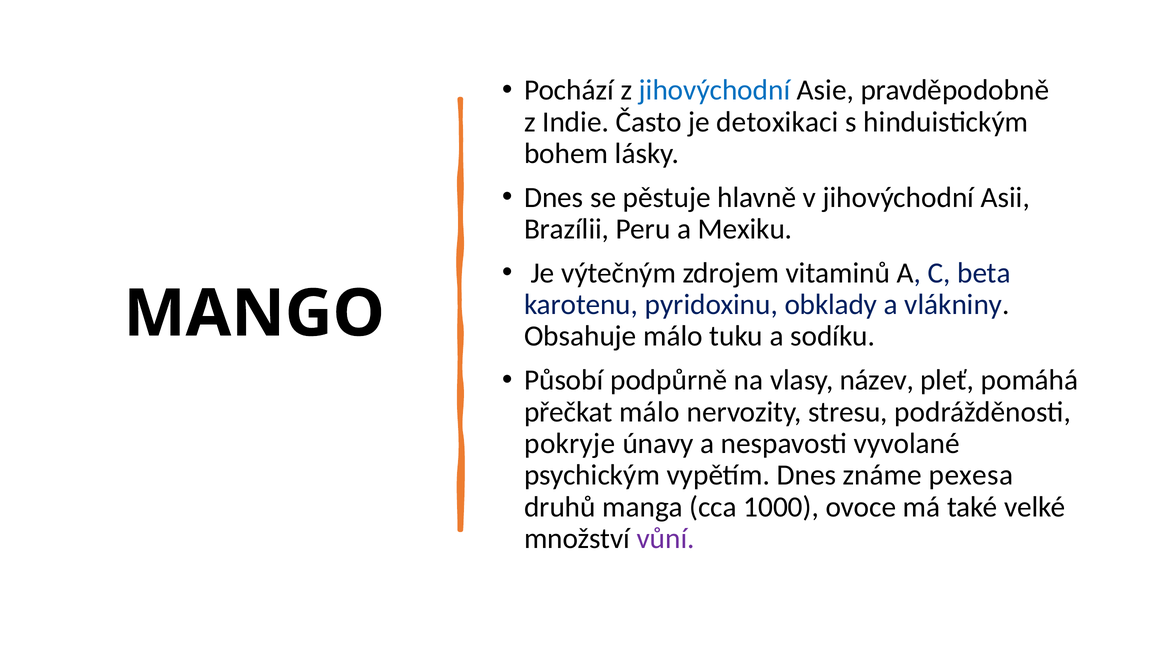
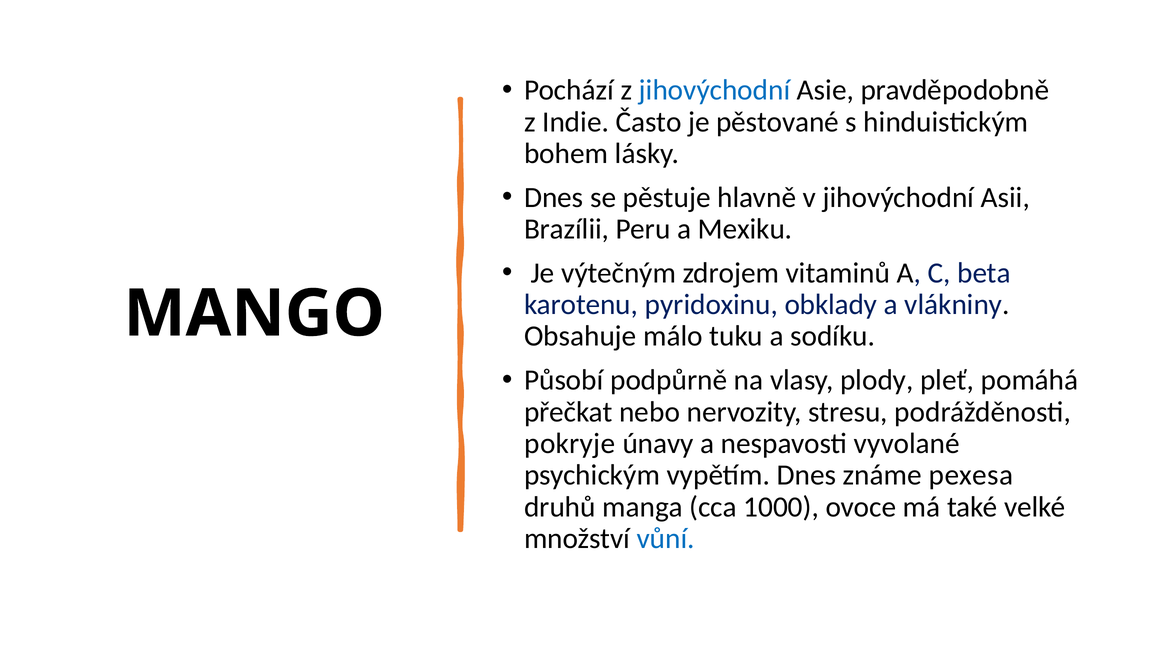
detoxikaci: detoxikaci -> pěstované
název: název -> plody
přečkat málo: málo -> nebo
vůní colour: purple -> blue
